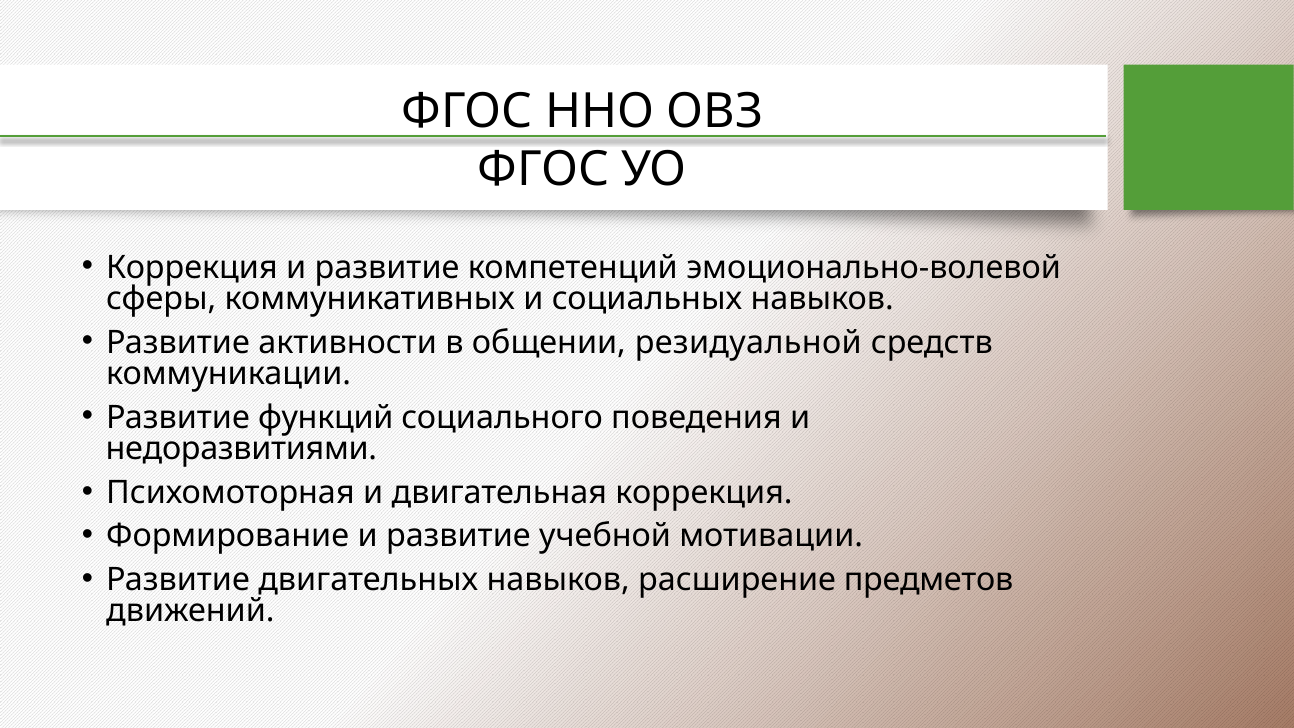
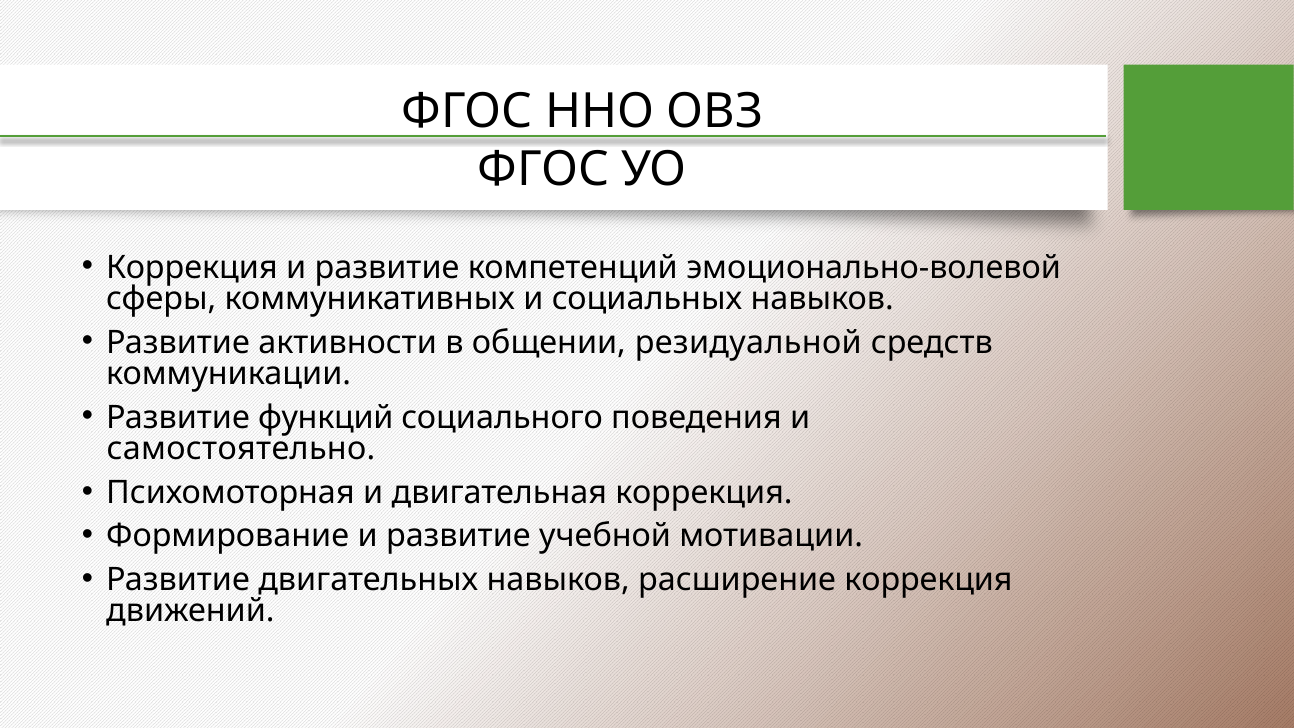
недоразвитиями: недоразвитиями -> самостоятельно
расширение предметов: предметов -> коррекция
